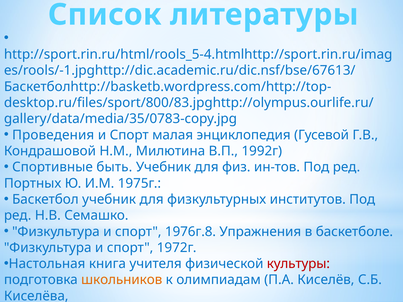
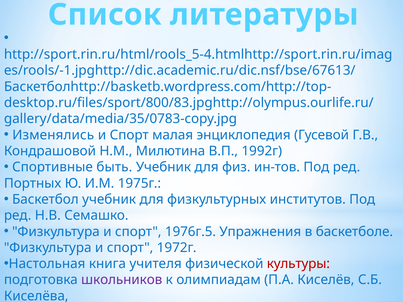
Проведения: Проведения -> Изменялись
1976г.8: 1976г.8 -> 1976г.5
школьников colour: orange -> purple
